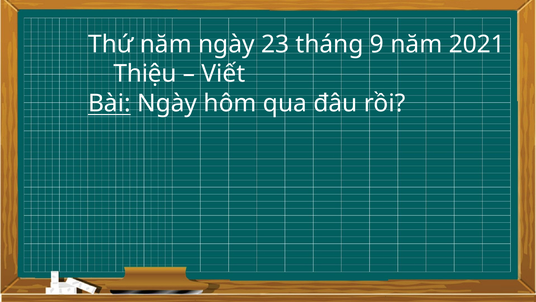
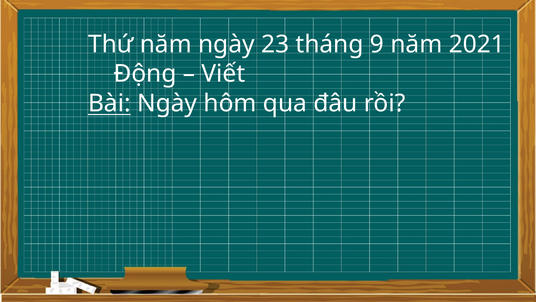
Thiệu: Thiệu -> Động
